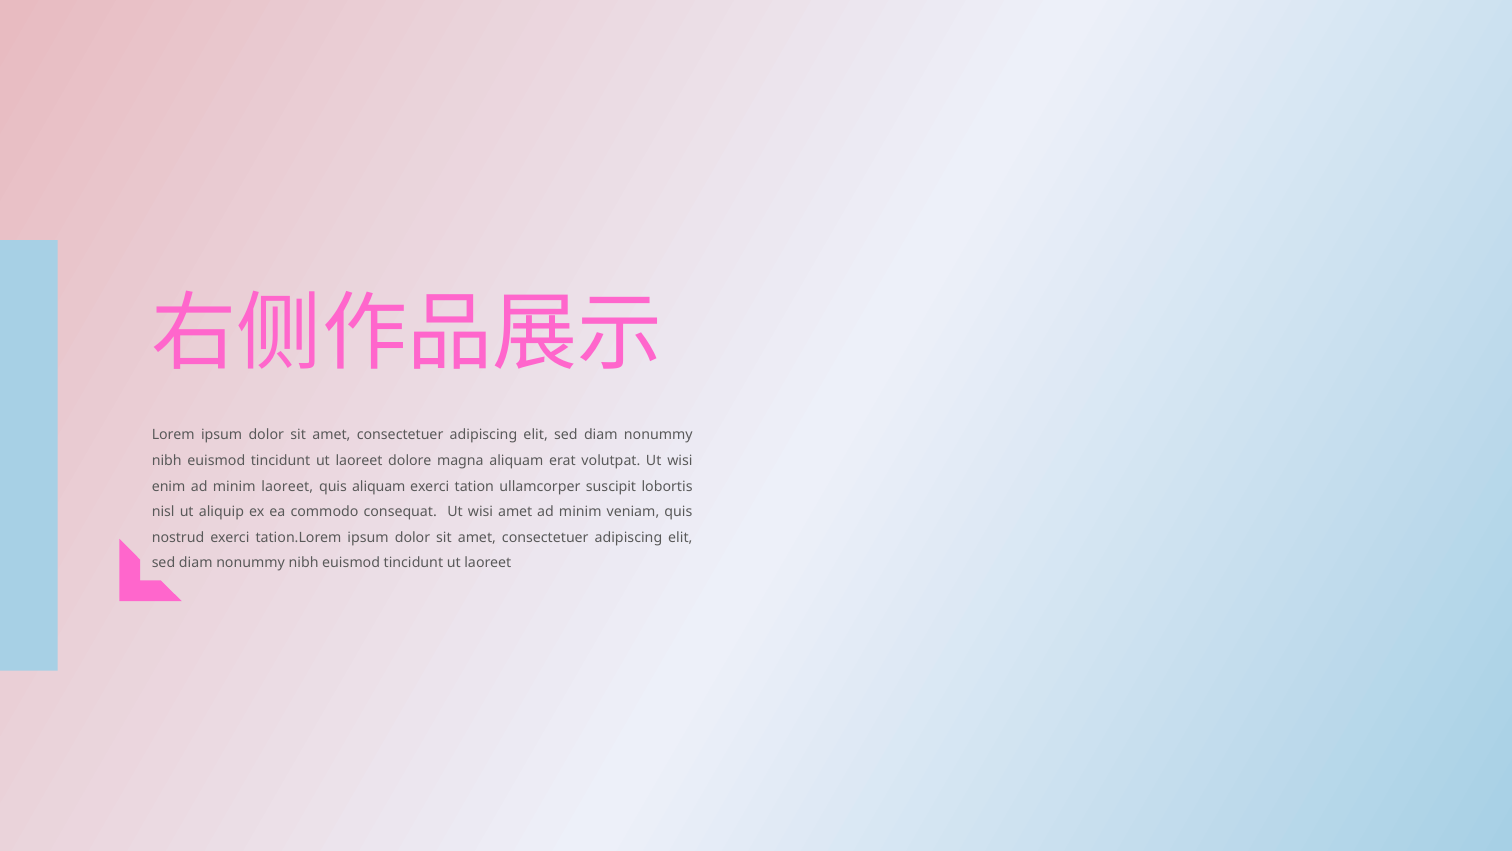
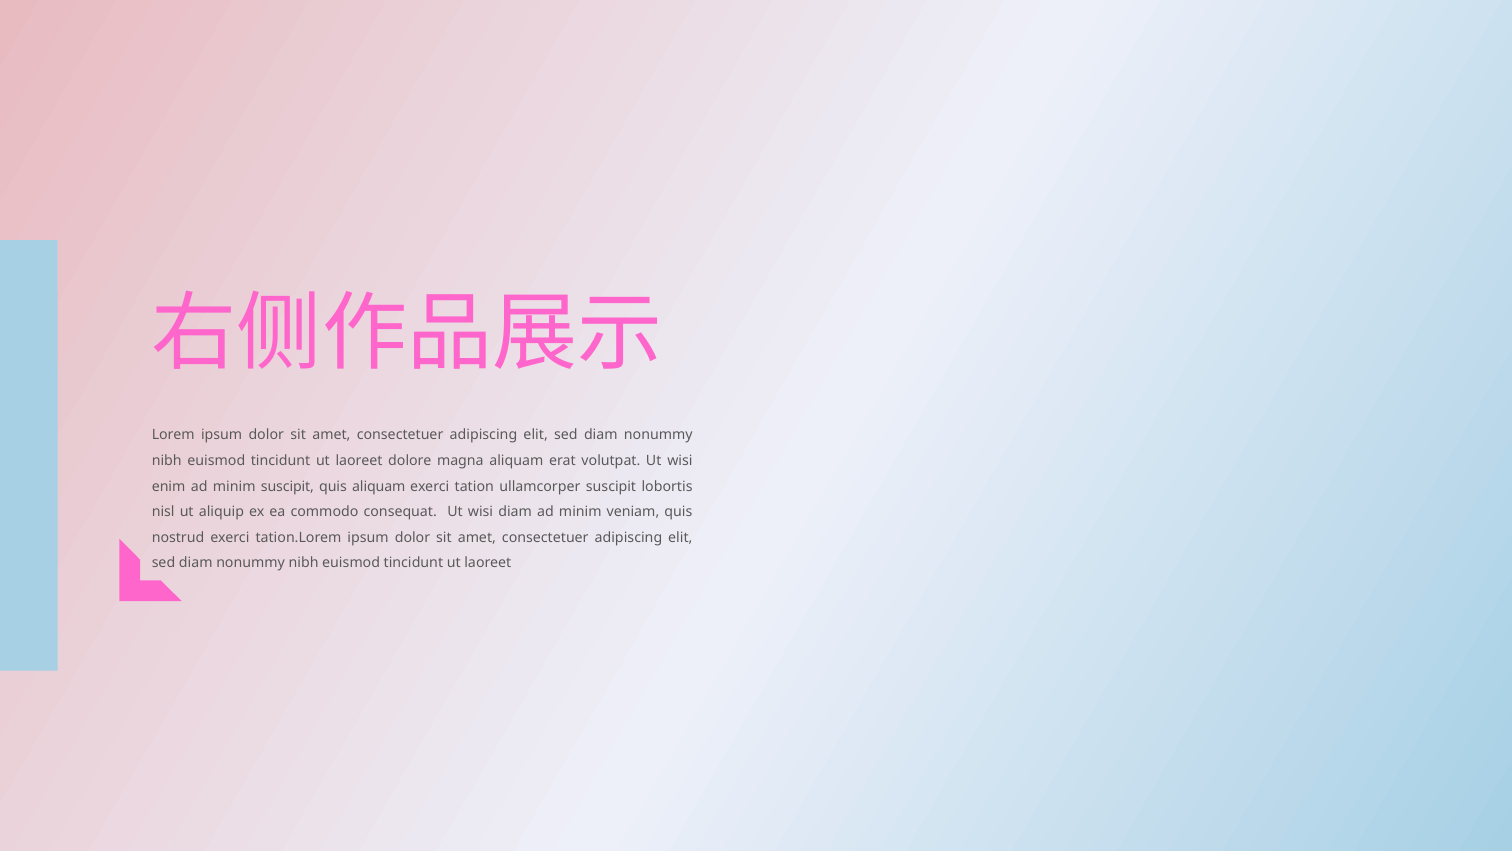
minim laoreet: laoreet -> suscipit
wisi amet: amet -> diam
